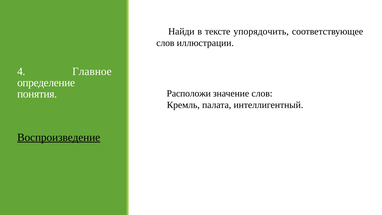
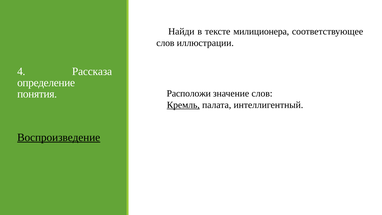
упорядочить: упорядочить -> милиционера
Главное: Главное -> Рассказа
Кремль underline: none -> present
